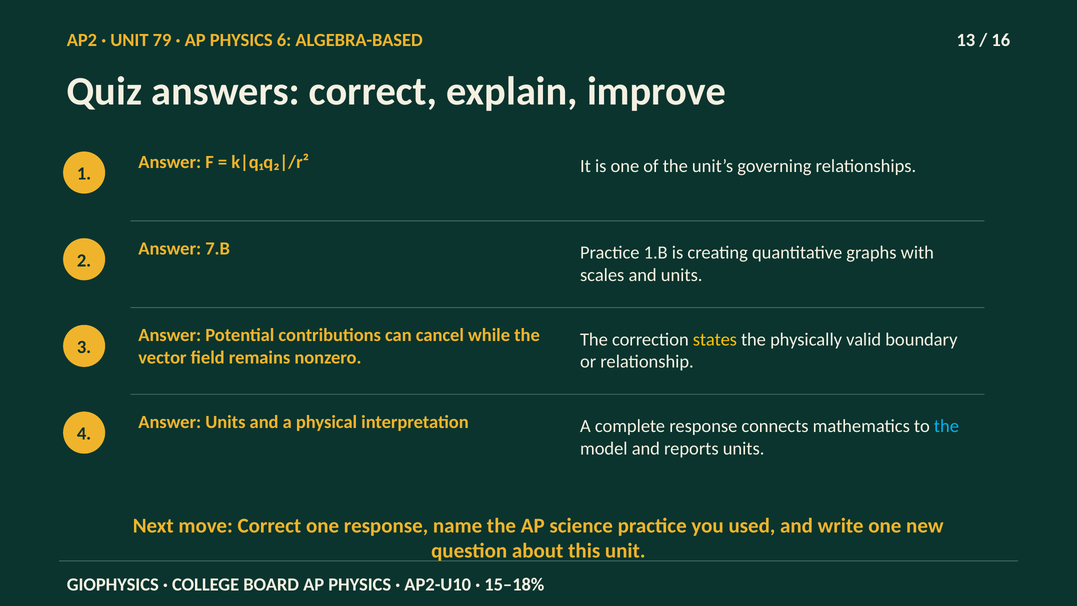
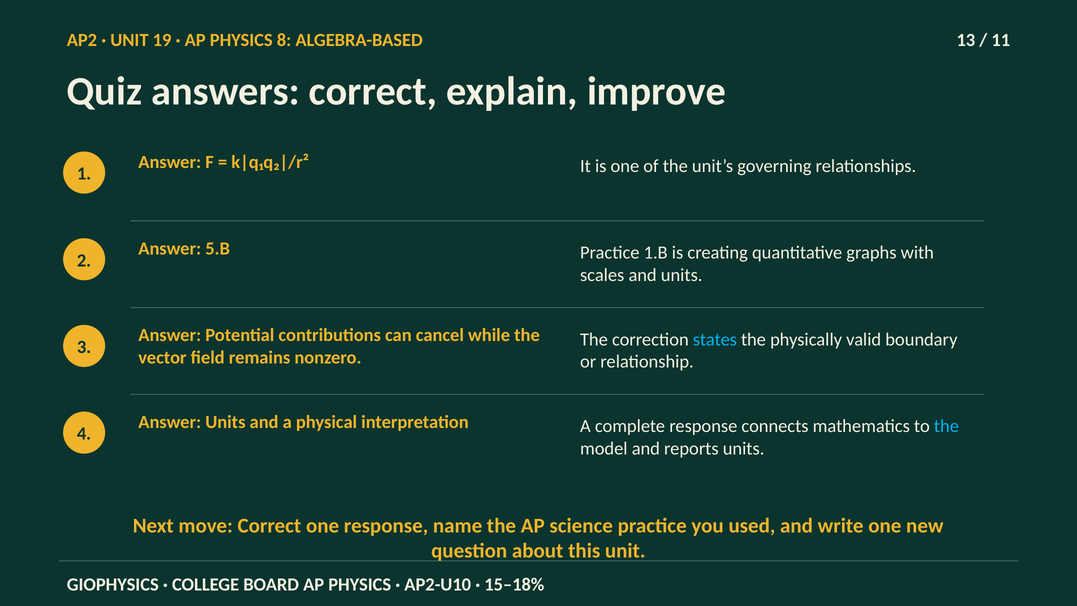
79: 79 -> 19
6: 6 -> 8
16: 16 -> 11
7.B: 7.B -> 5.B
states colour: yellow -> light blue
